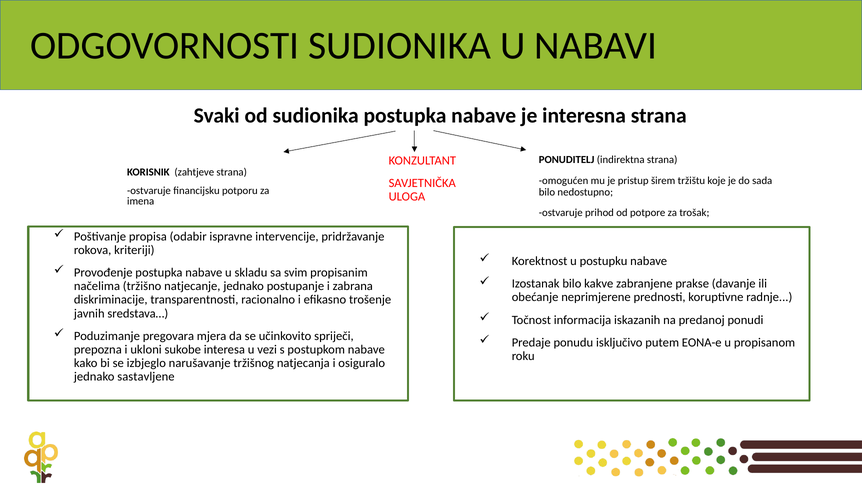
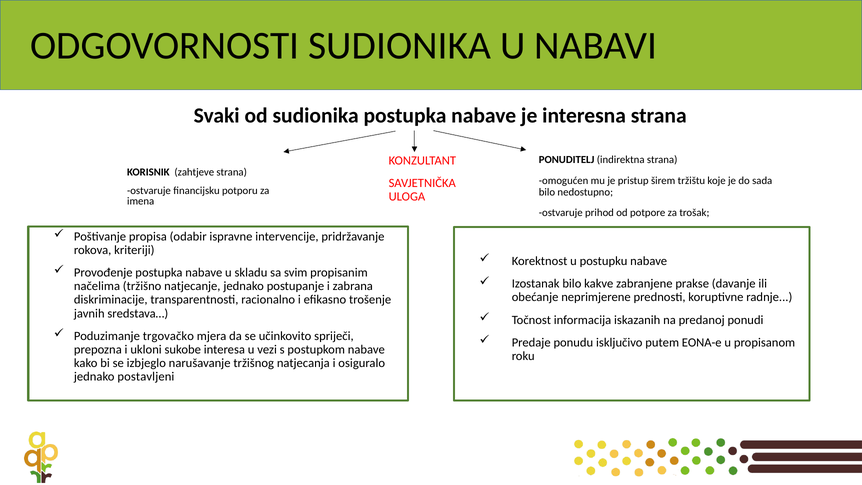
pregovara: pregovara -> trgovačko
sastavljene: sastavljene -> postavljeni
